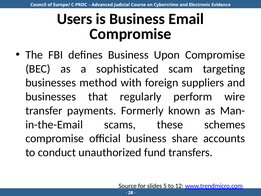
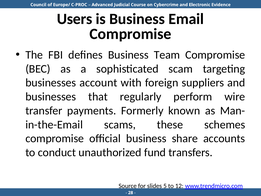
Upon: Upon -> Team
method: method -> account
